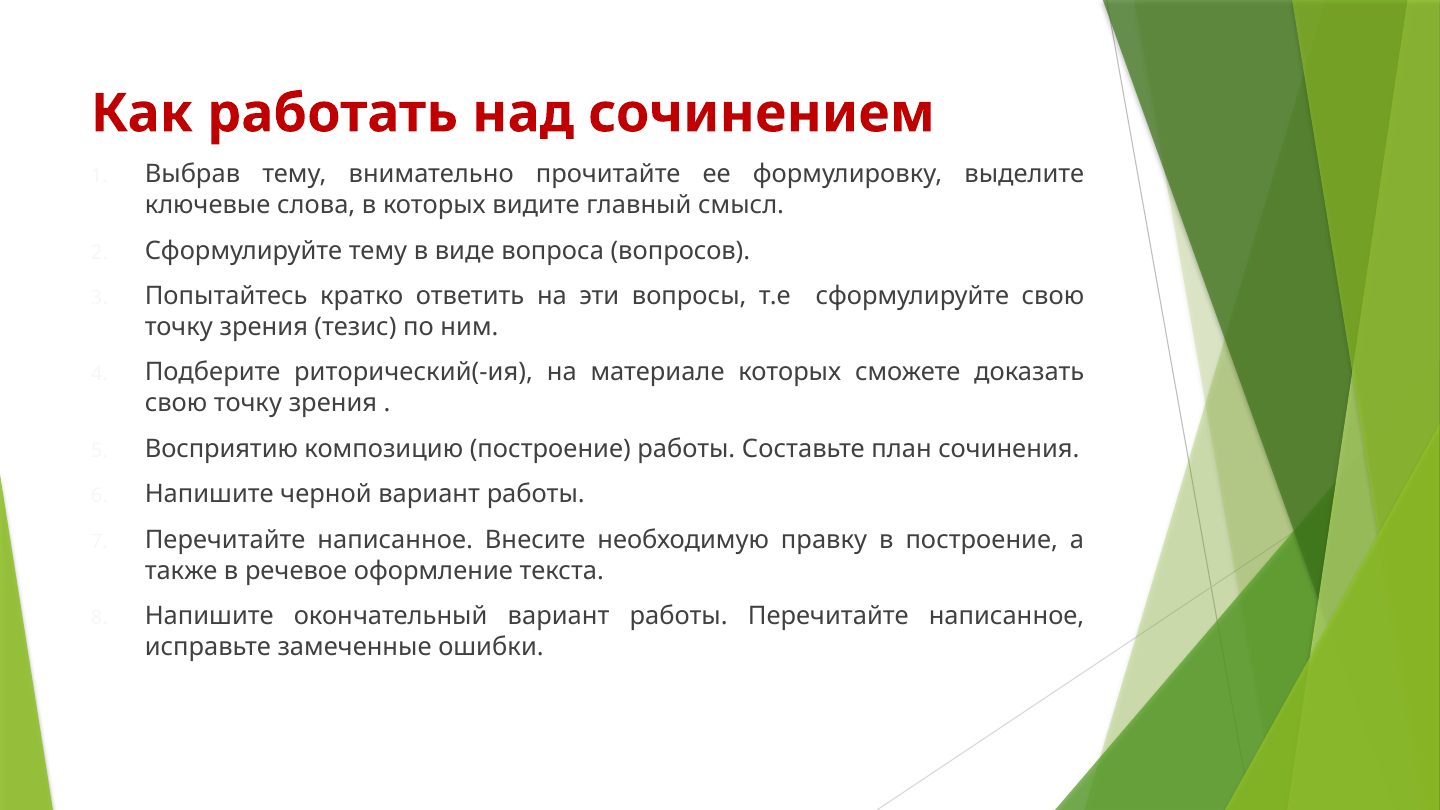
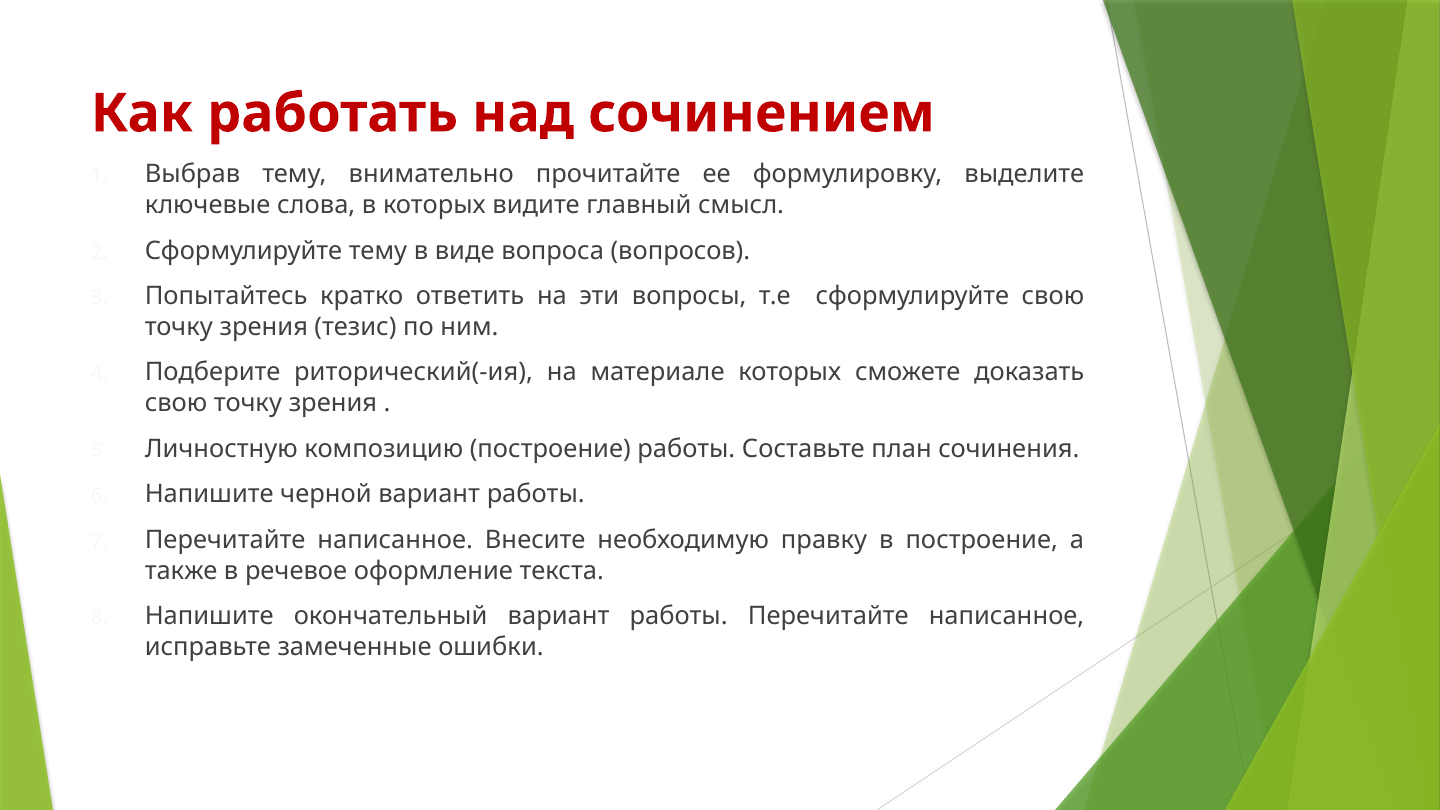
Восприятию: Восприятию -> Личностную
